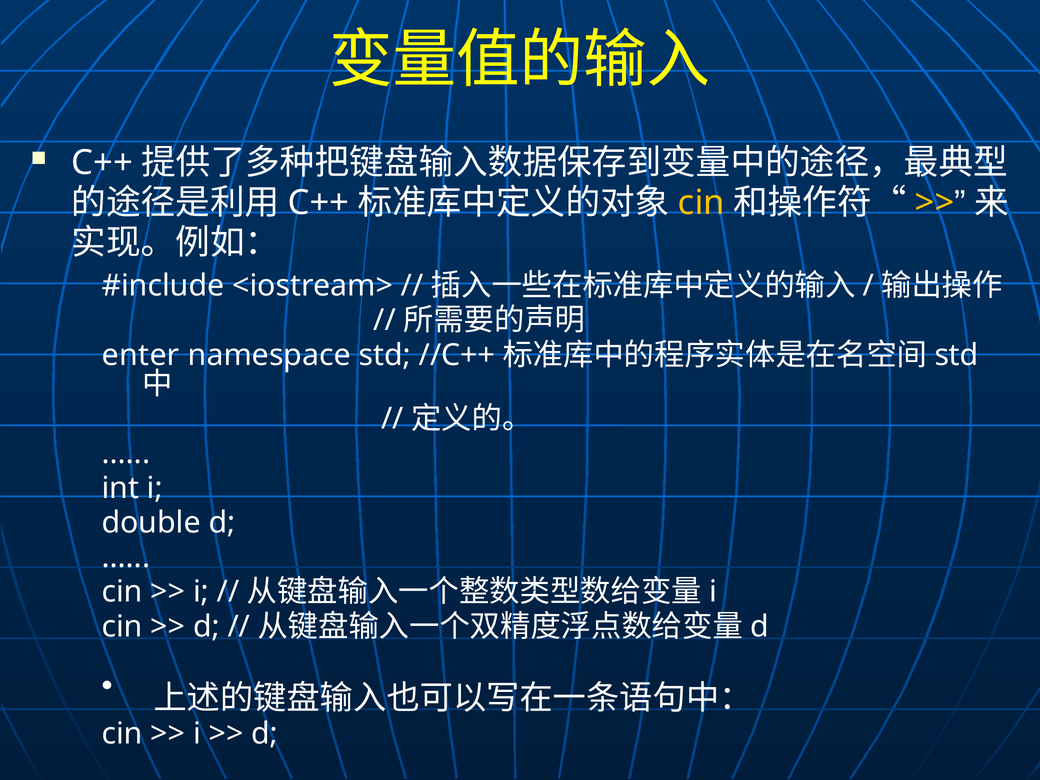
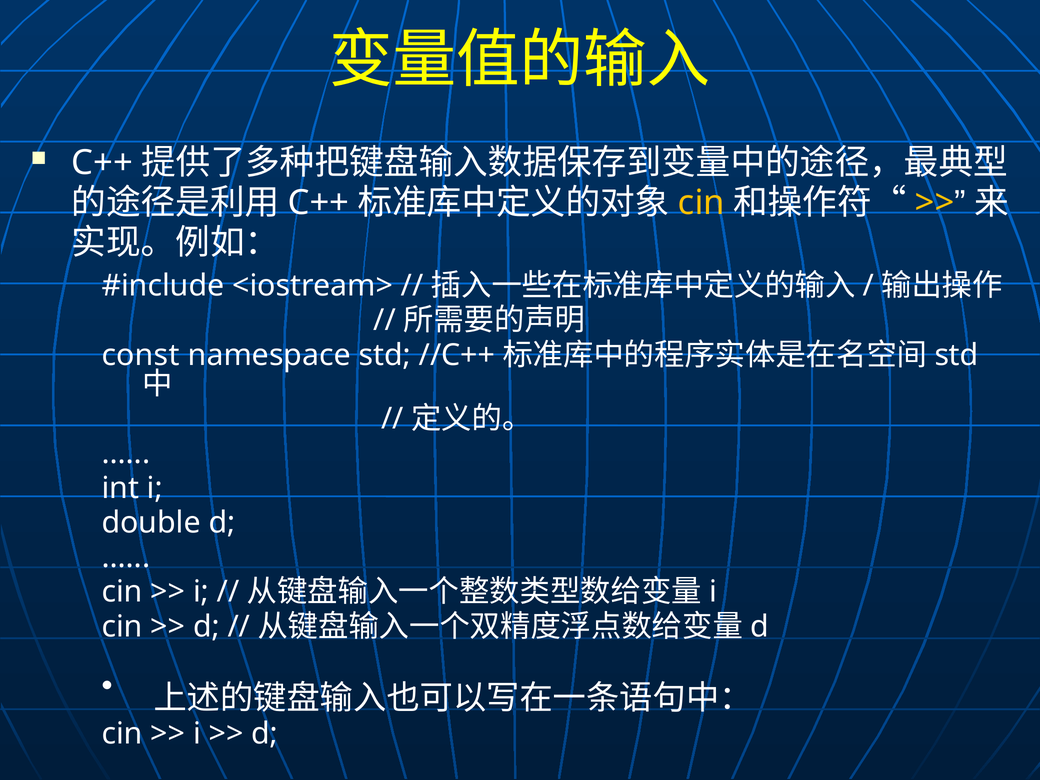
enter: enter -> const
